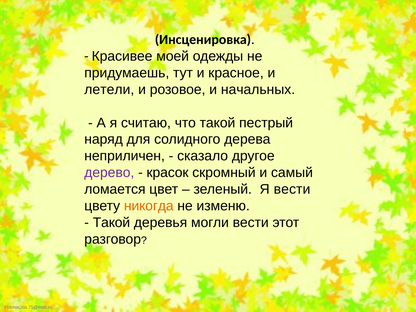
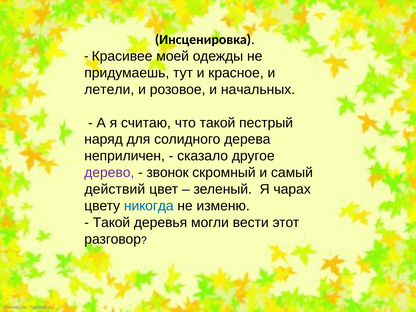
красок: красок -> звонок
ломается: ломается -> действий
Я вести: вести -> чарах
никогда colour: orange -> blue
